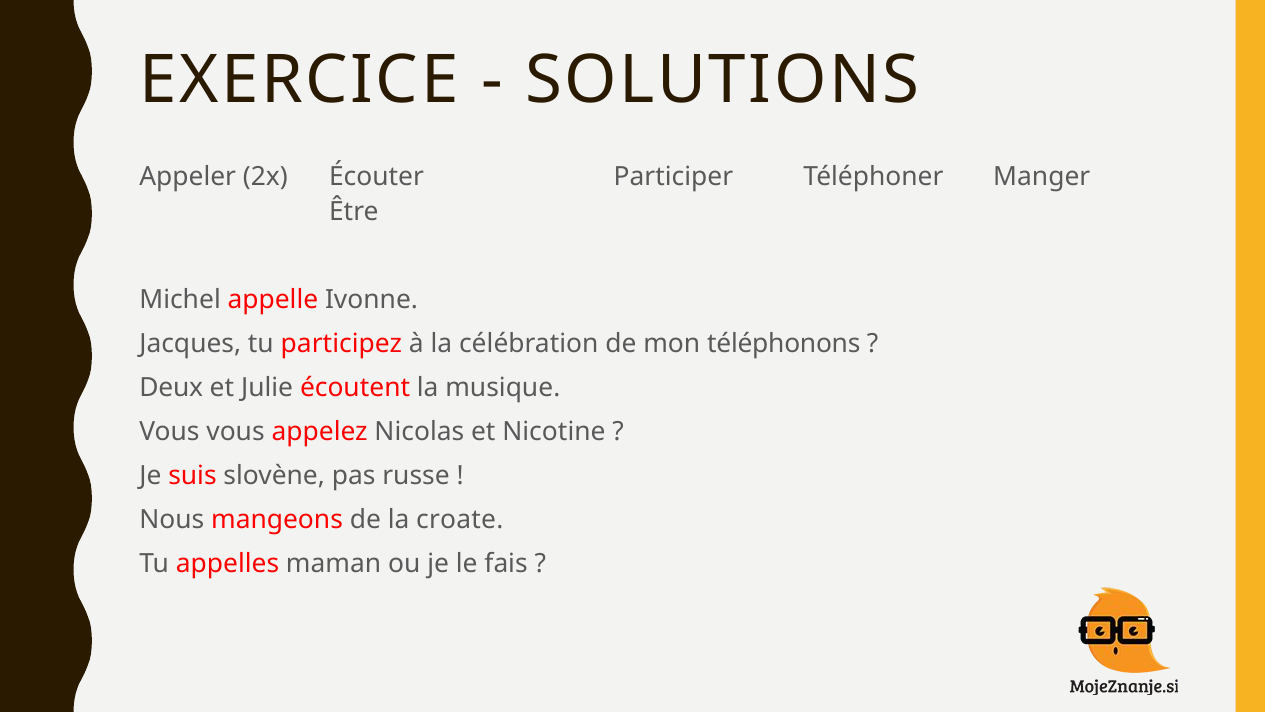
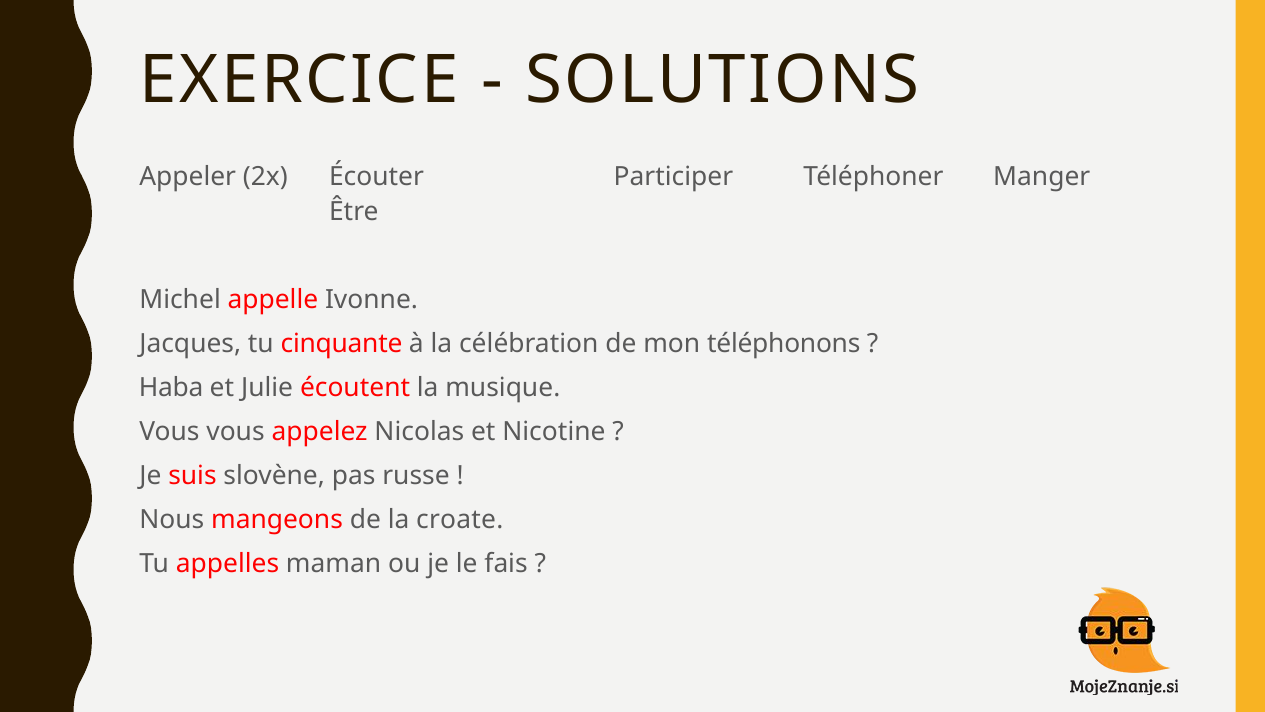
participez: participez -> cinquante
Deux: Deux -> Haba
